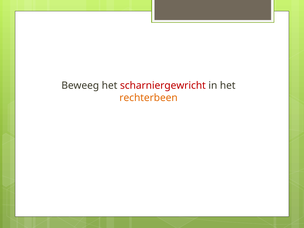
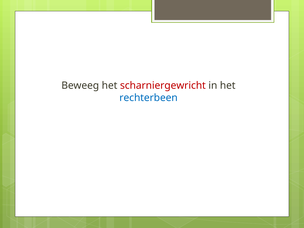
rechterbeen colour: orange -> blue
